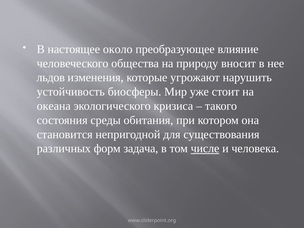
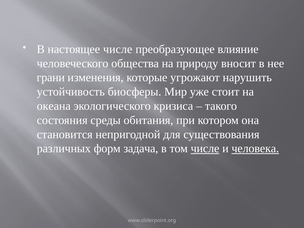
настоящее около: около -> числе
льдов: льдов -> грани
человека underline: none -> present
